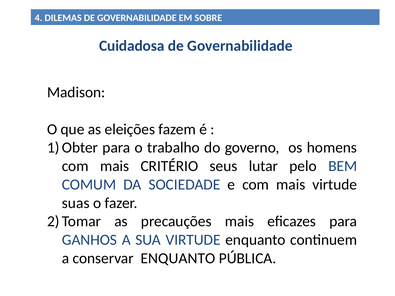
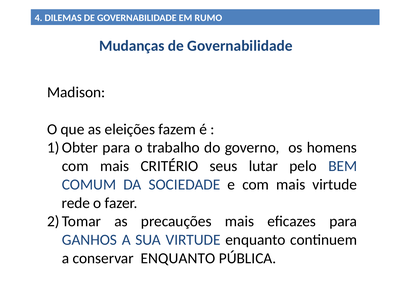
SOBRE: SOBRE -> RUMO
Cuidadosa: Cuidadosa -> Mudanças
suas: suas -> rede
